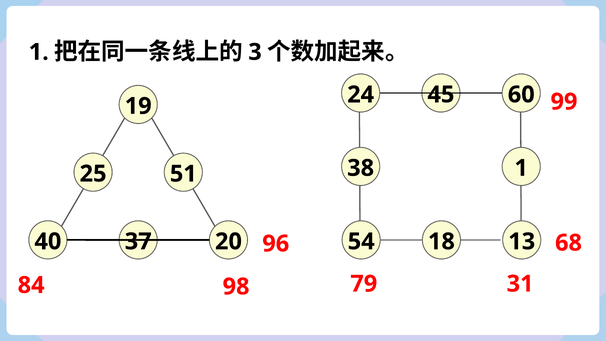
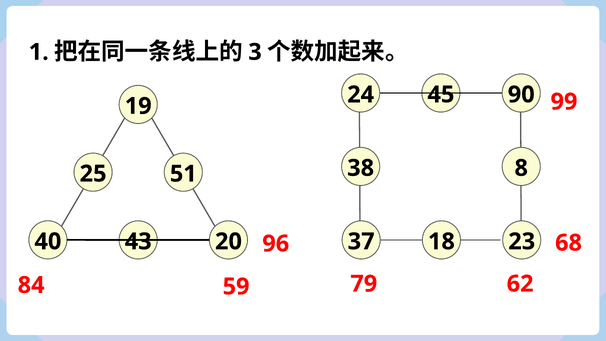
60: 60 -> 90
38 1: 1 -> 8
37: 37 -> 43
54: 54 -> 37
13: 13 -> 23
31: 31 -> 62
98: 98 -> 59
